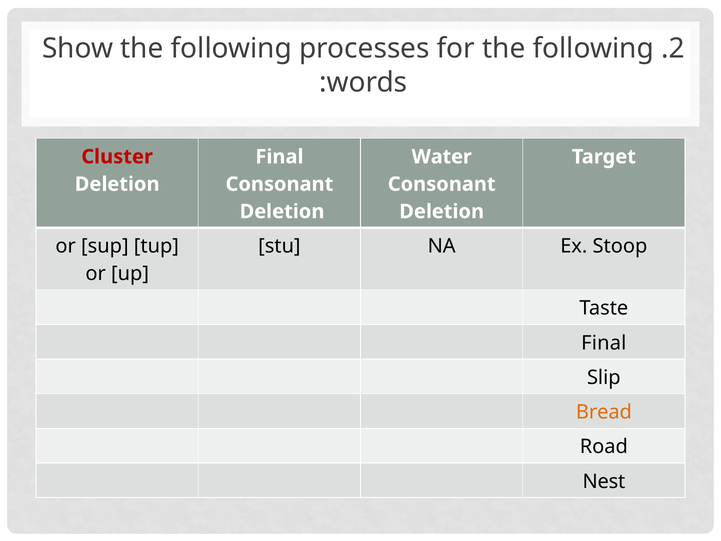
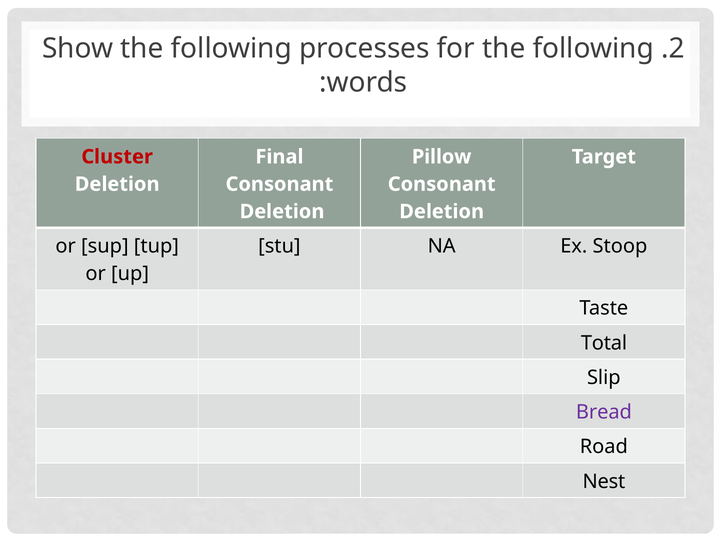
Water: Water -> Pillow
Final at (604, 343): Final -> Total
Bread colour: orange -> purple
